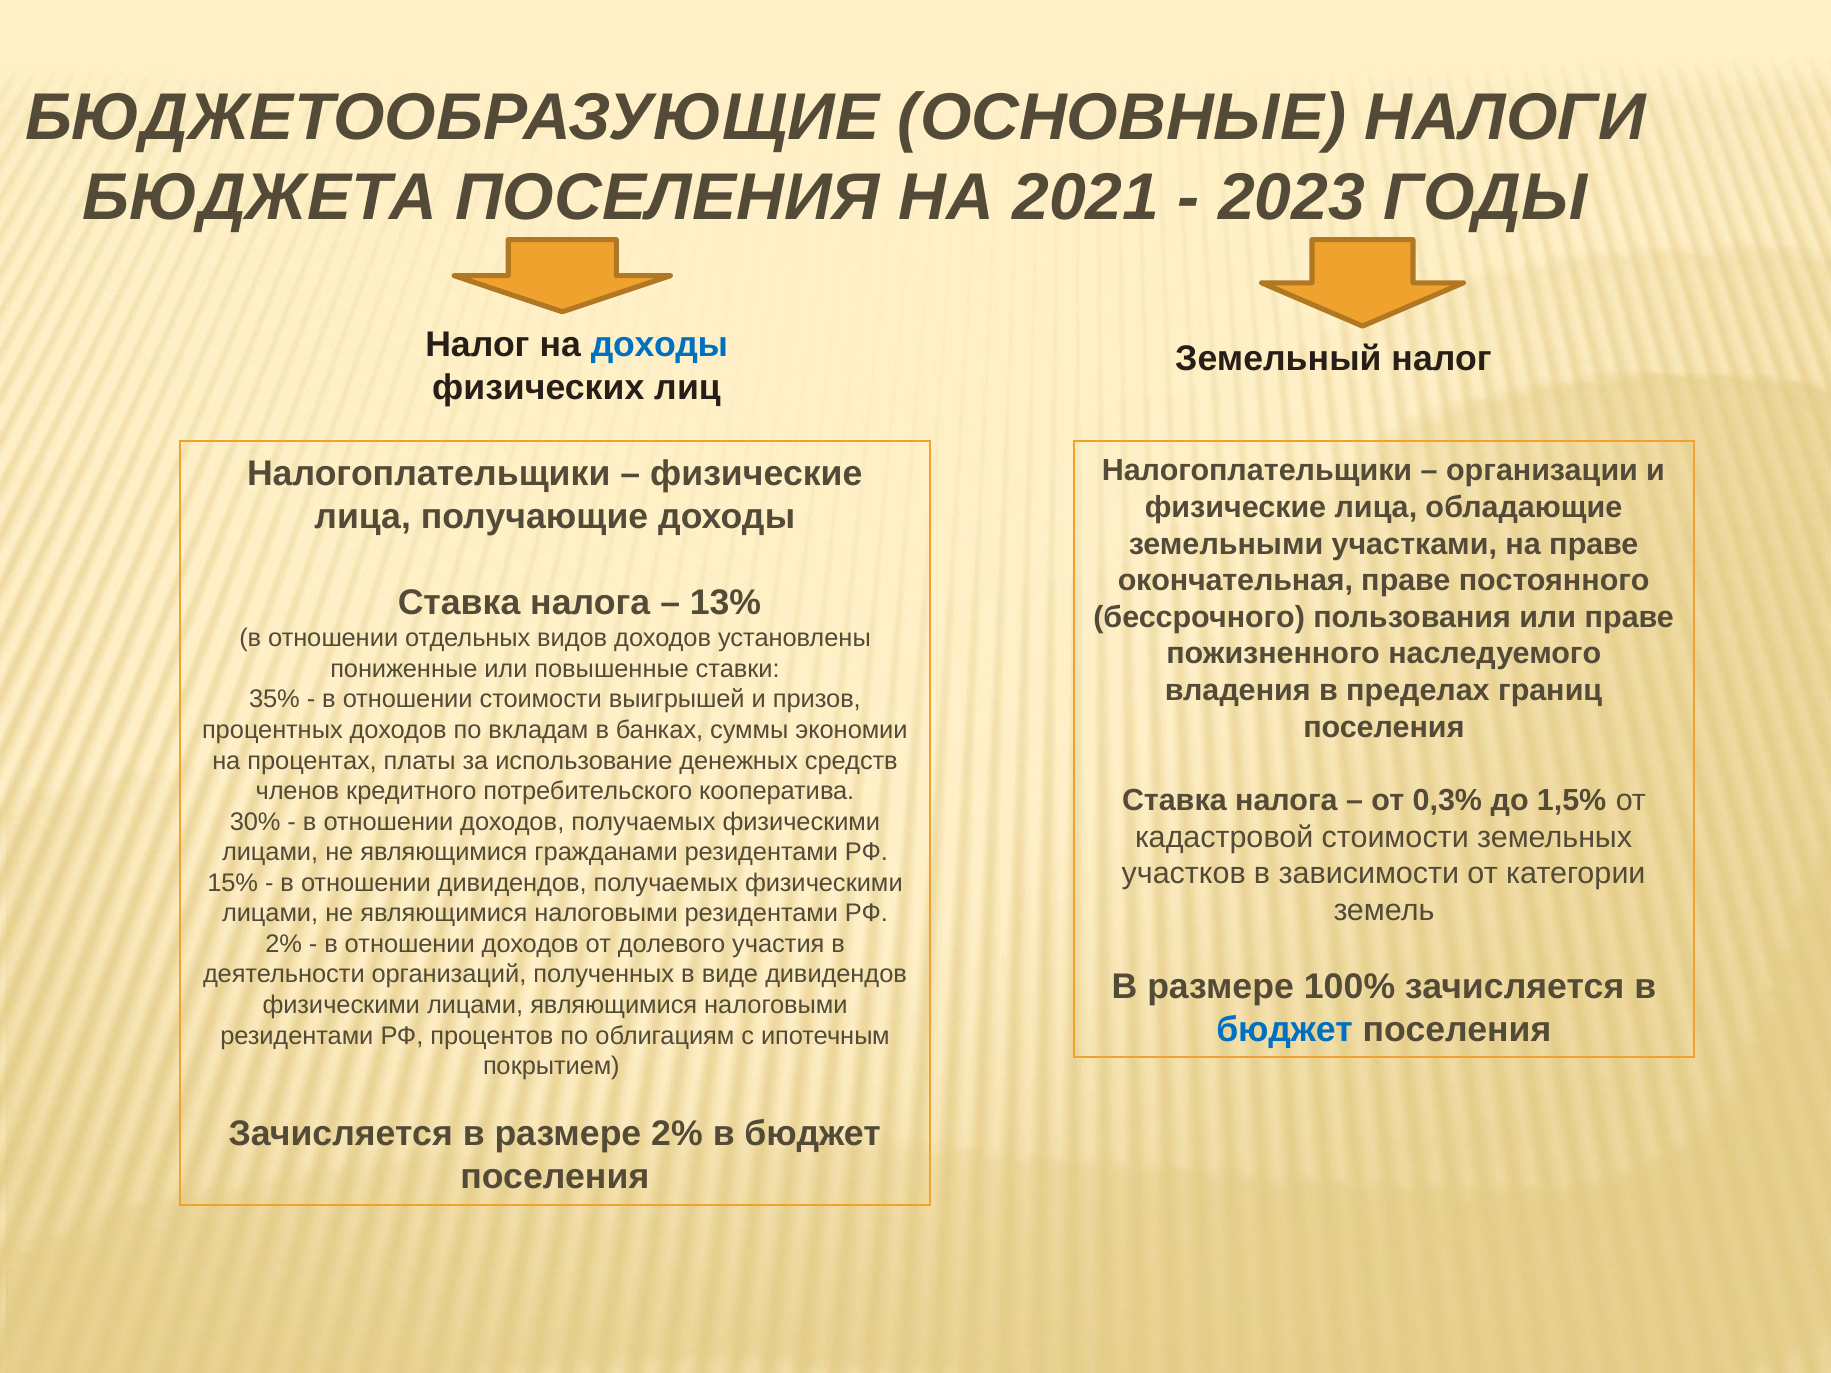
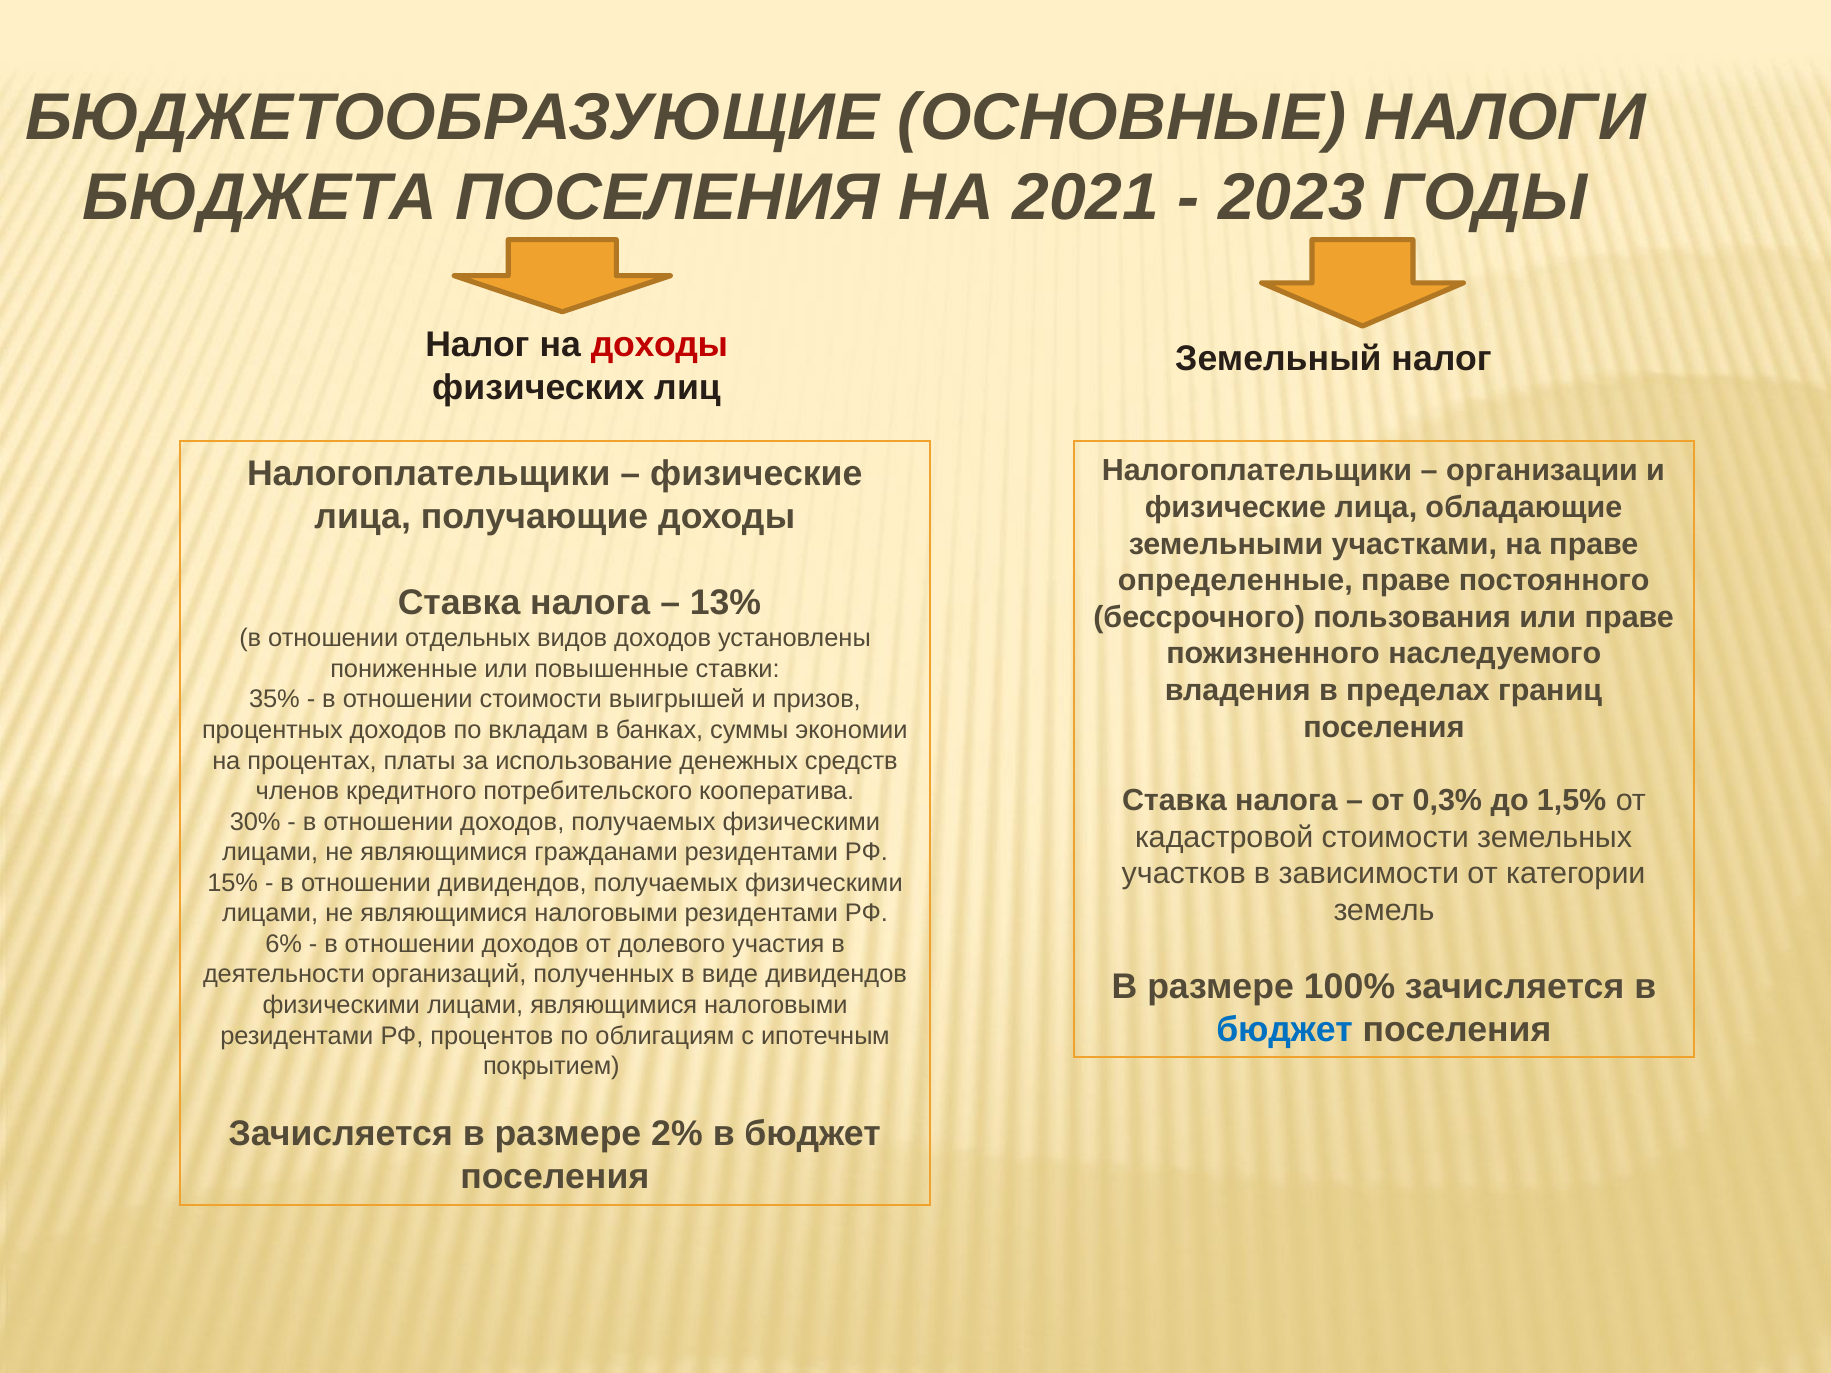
доходы at (659, 345) colour: blue -> red
окончательная: окончательная -> определенные
2% at (284, 944): 2% -> 6%
